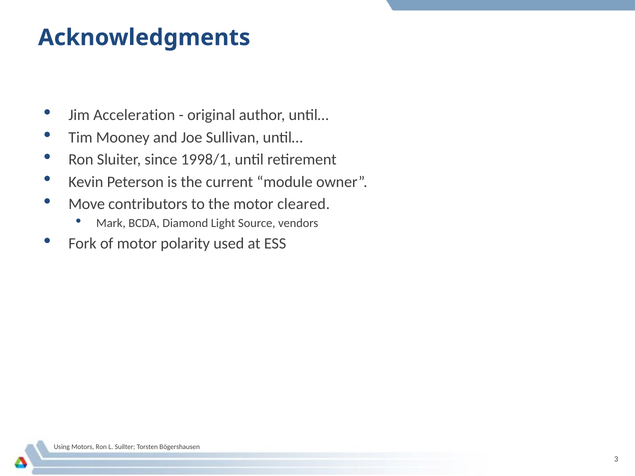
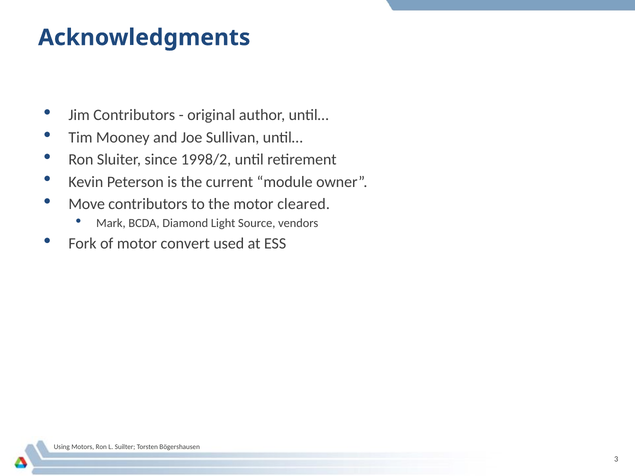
Jim Acceleration: Acceleration -> Contributors
1998/1: 1998/1 -> 1998/2
polarity: polarity -> convert
